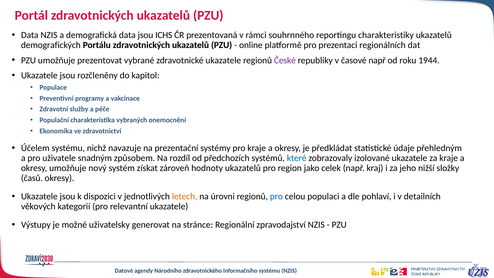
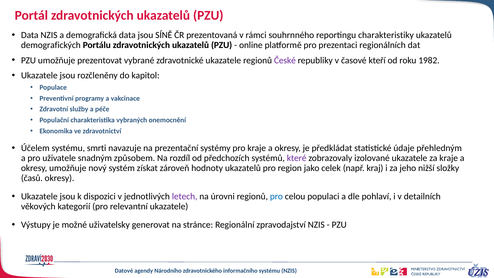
ICHS: ICHS -> SÍNĚ
časové např: např -> kteří
1944: 1944 -> 1982
nichž: nichž -> smrti
které colour: blue -> purple
letech colour: orange -> purple
